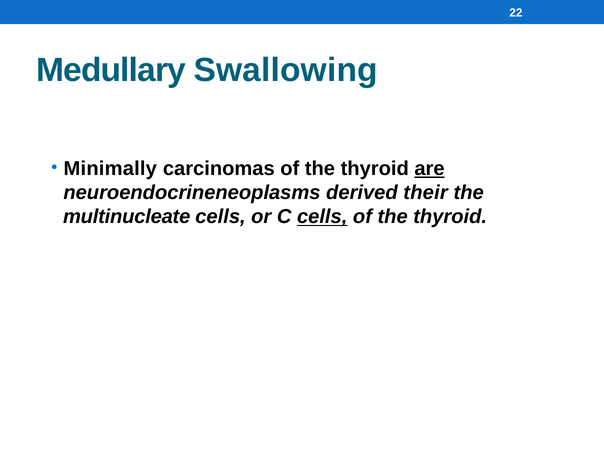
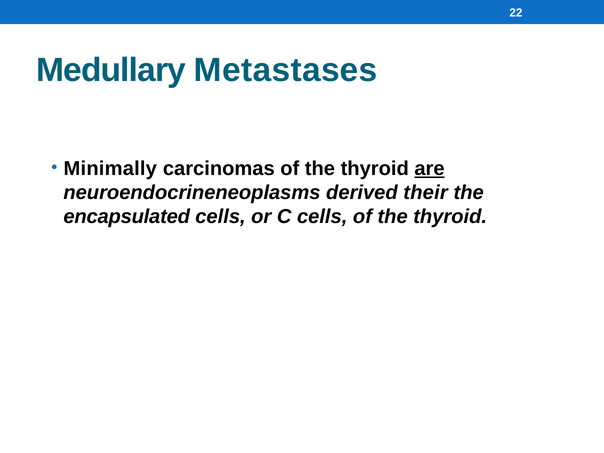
Swallowing: Swallowing -> Metastases
multinucleate: multinucleate -> encapsulated
cells at (322, 217) underline: present -> none
